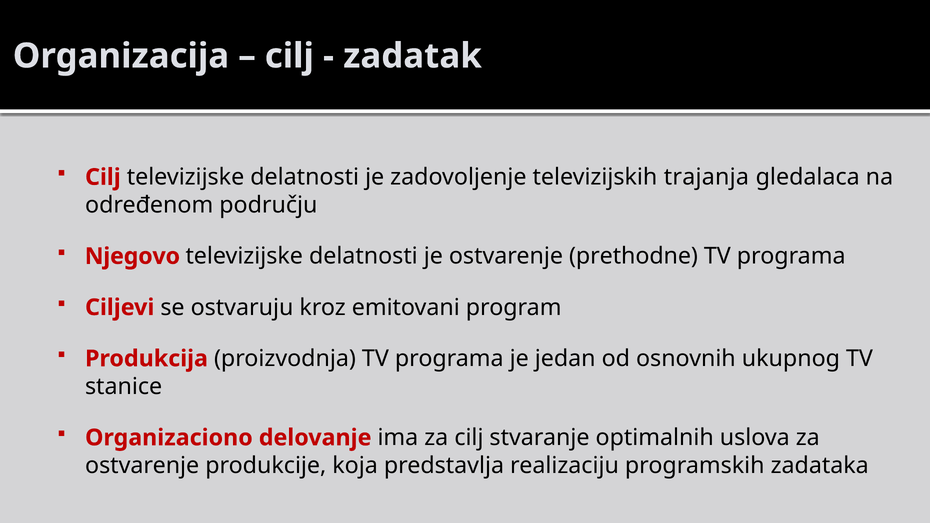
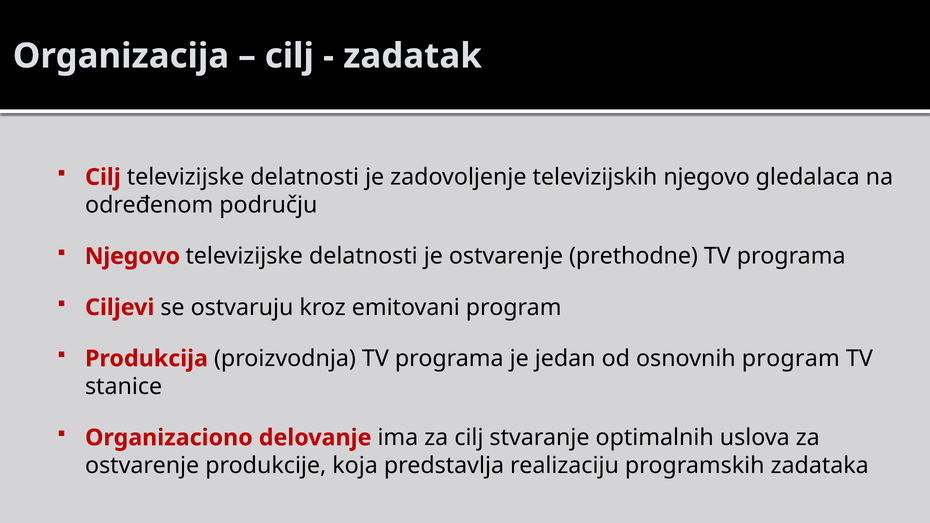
televizijskih trajanja: trajanja -> njegovo
osnovnih ukupnog: ukupnog -> program
